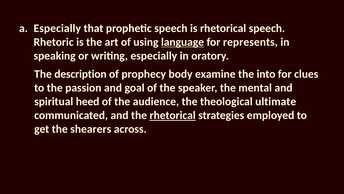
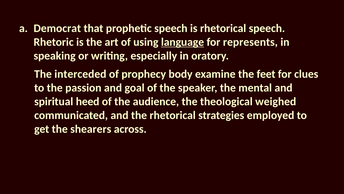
Especially at (57, 28): Especially -> Democrat
description: description -> interceded
into: into -> feet
ultimate: ultimate -> weighed
rhetorical at (173, 115) underline: present -> none
